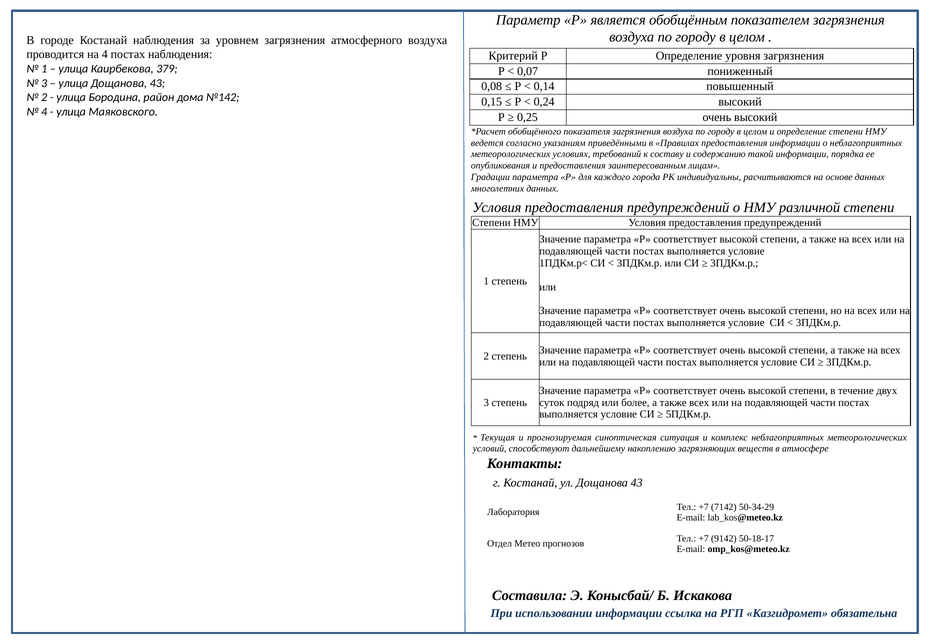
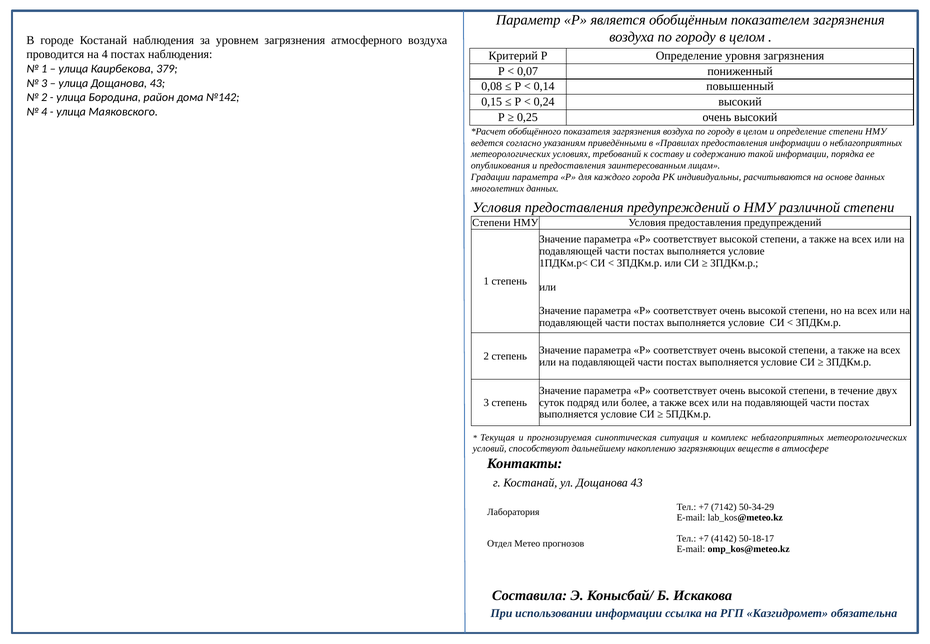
9142: 9142 -> 4142
